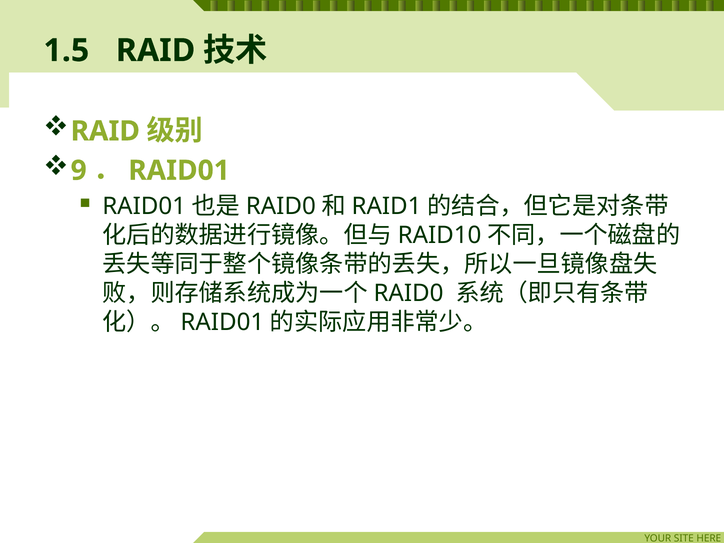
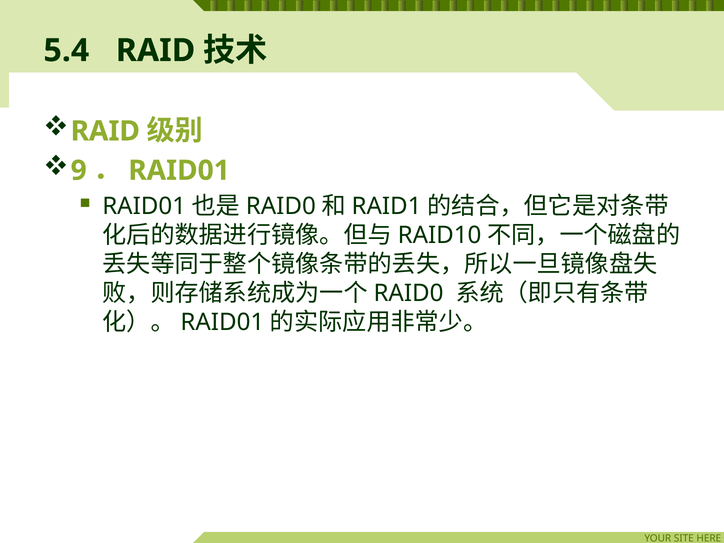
1.5: 1.5 -> 5.4
